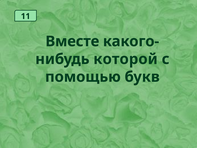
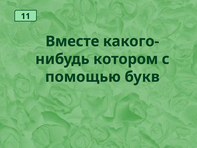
которой: которой -> котором
